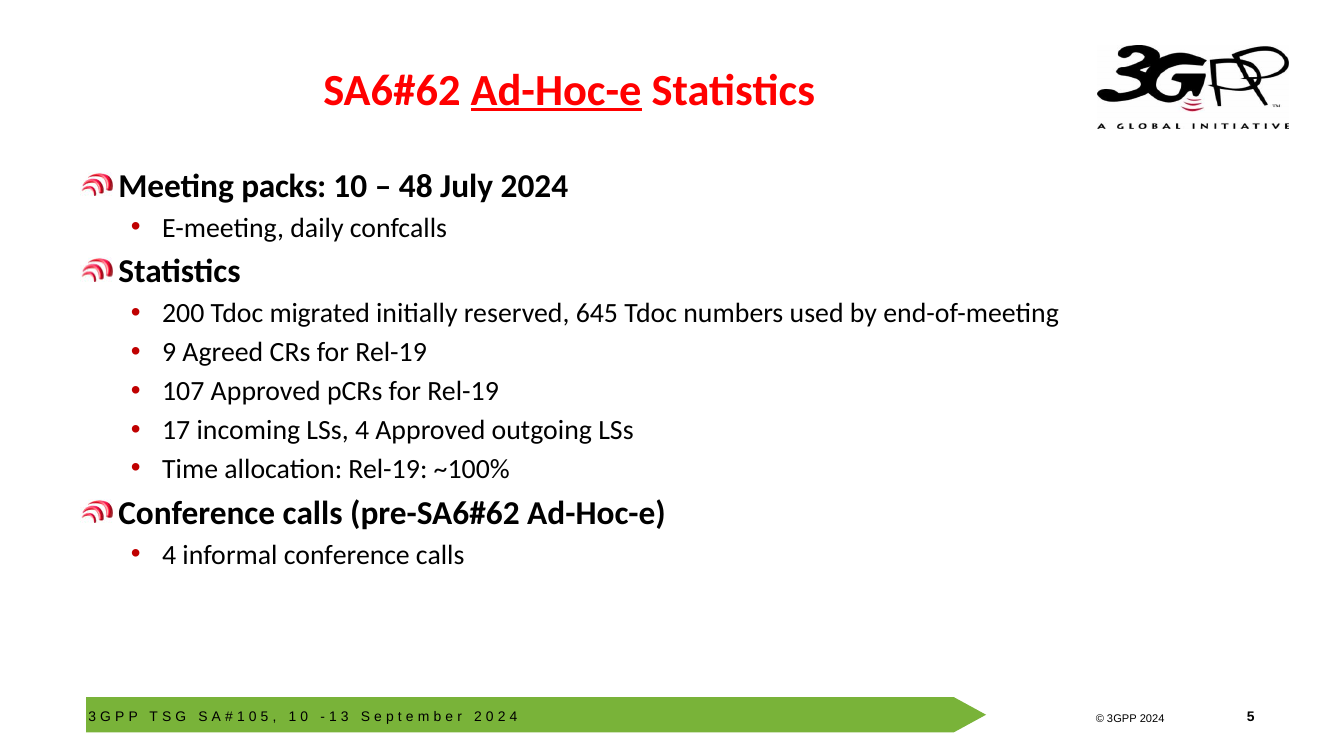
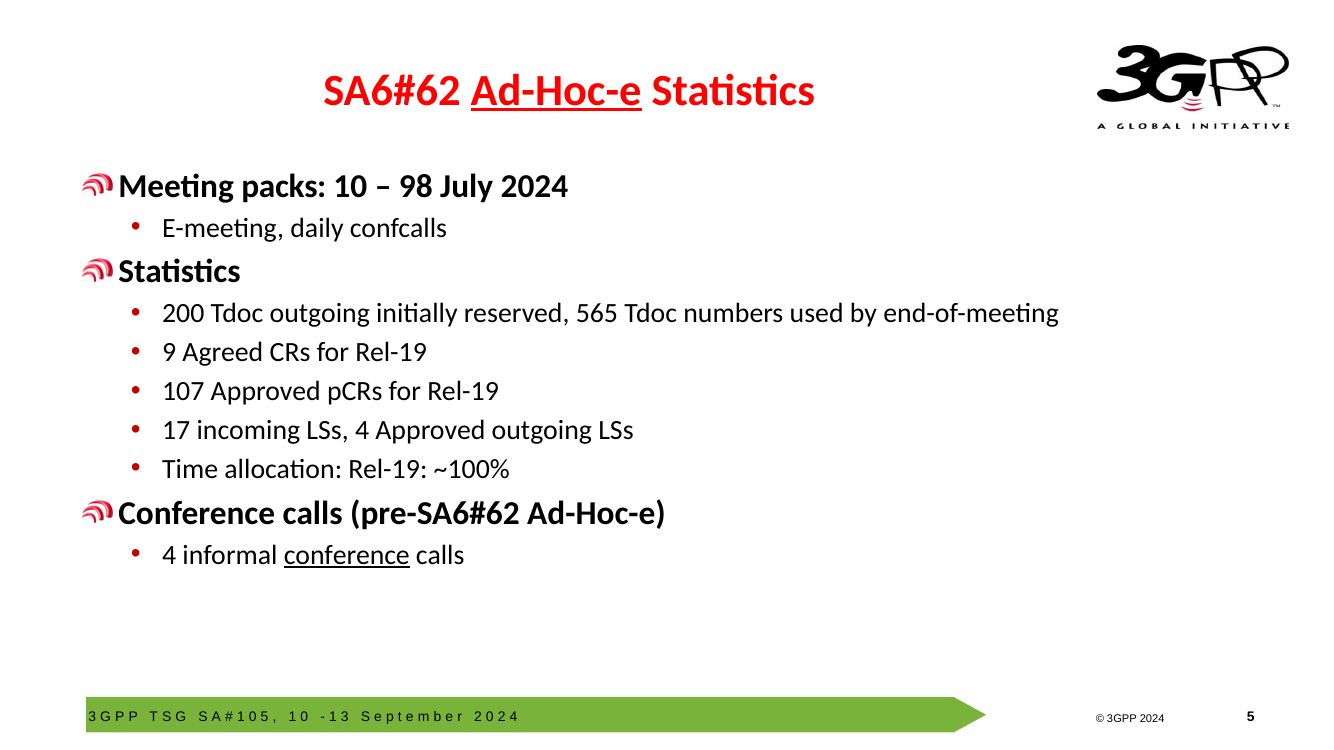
48: 48 -> 98
Tdoc migrated: migrated -> outgoing
645: 645 -> 565
conference at (347, 555) underline: none -> present
